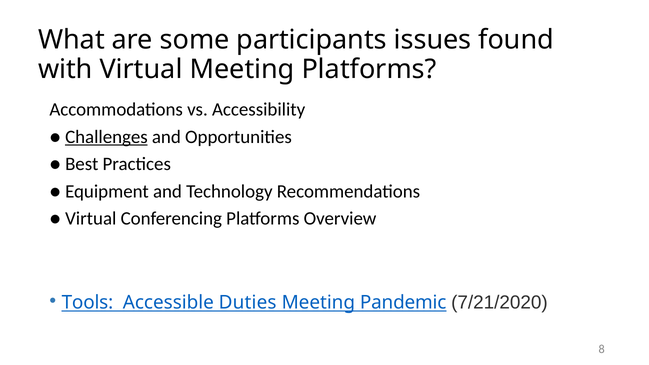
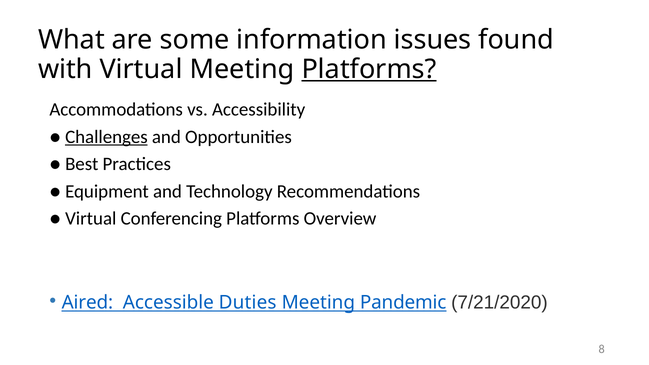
participants: participants -> information
Platforms at (369, 69) underline: none -> present
Tools: Tools -> Aired
